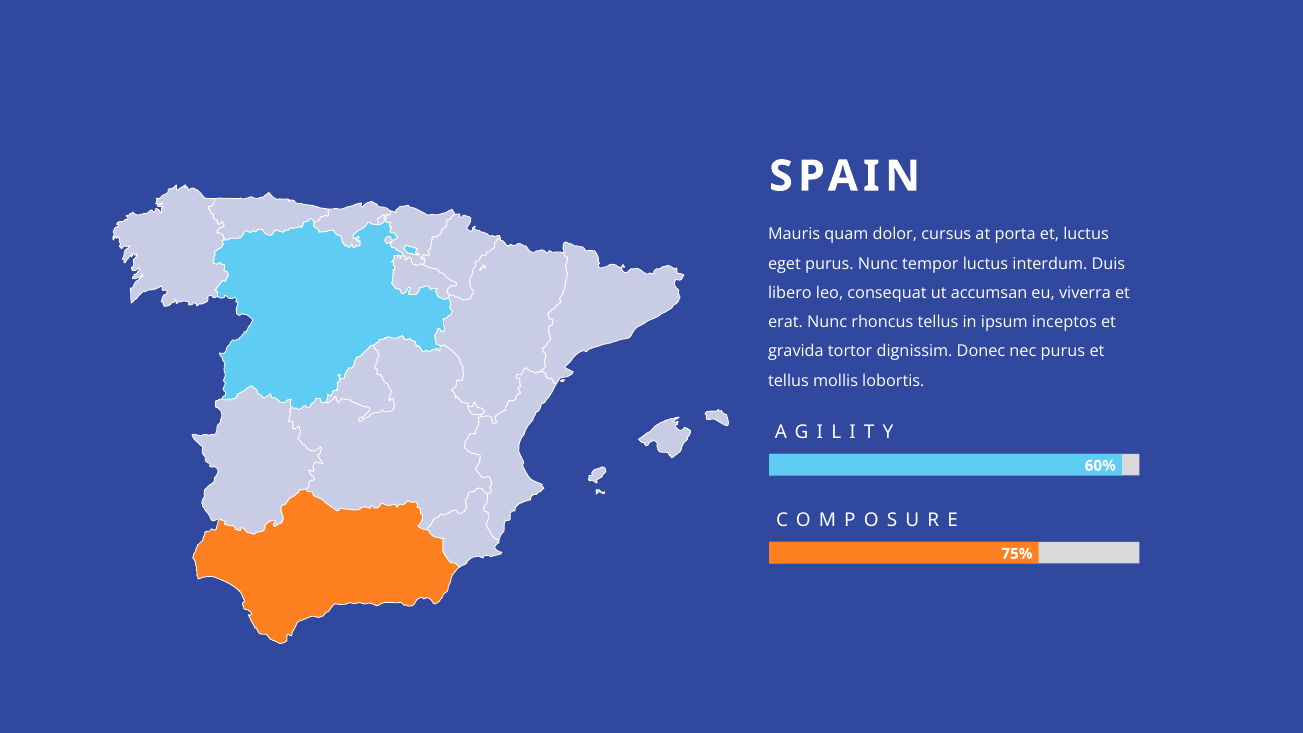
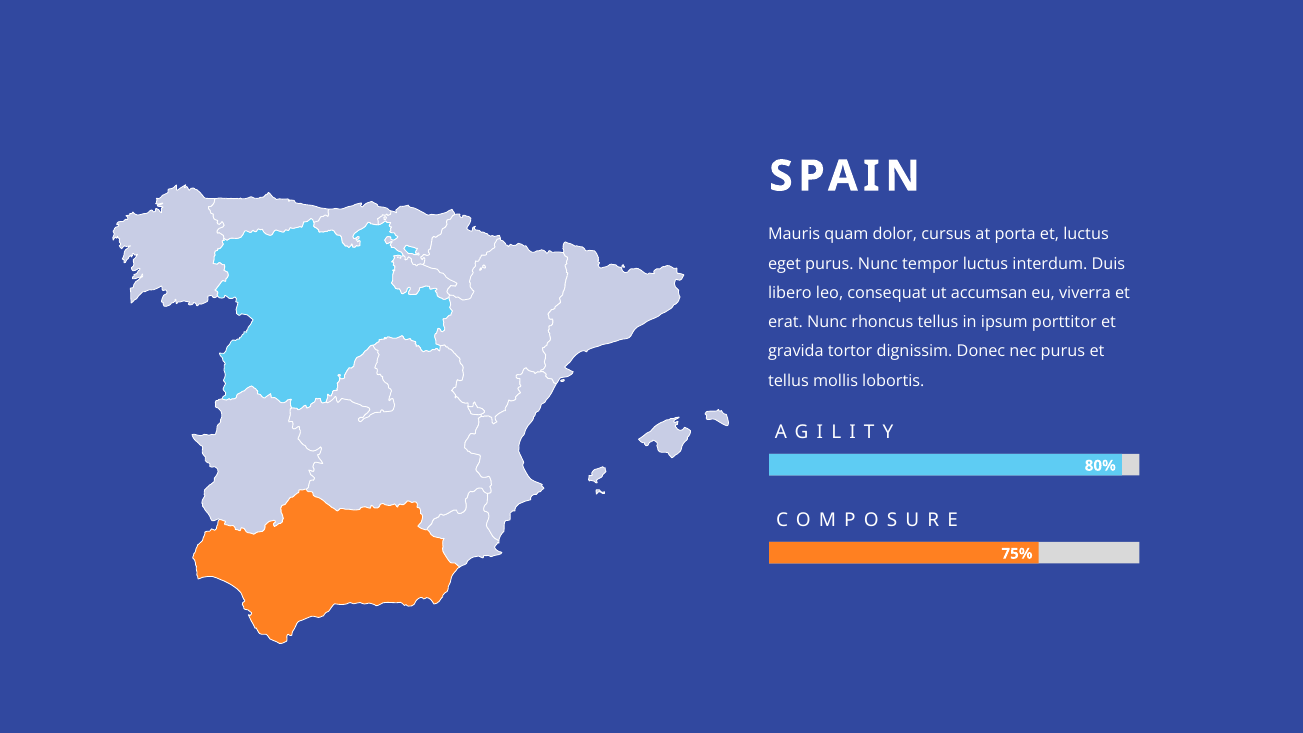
inceptos: inceptos -> porttitor
60%: 60% -> 80%
